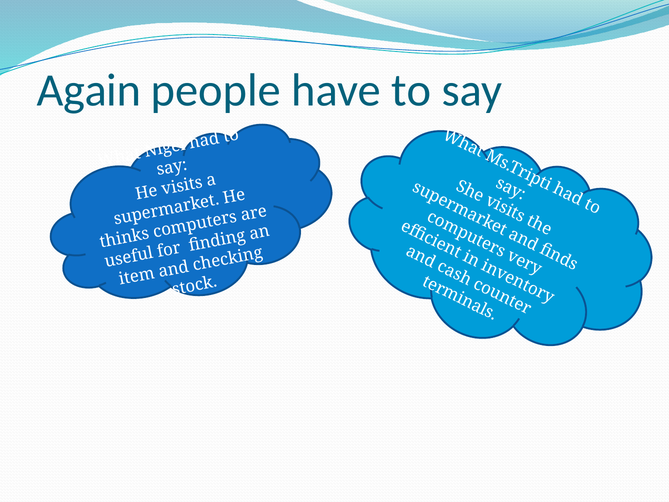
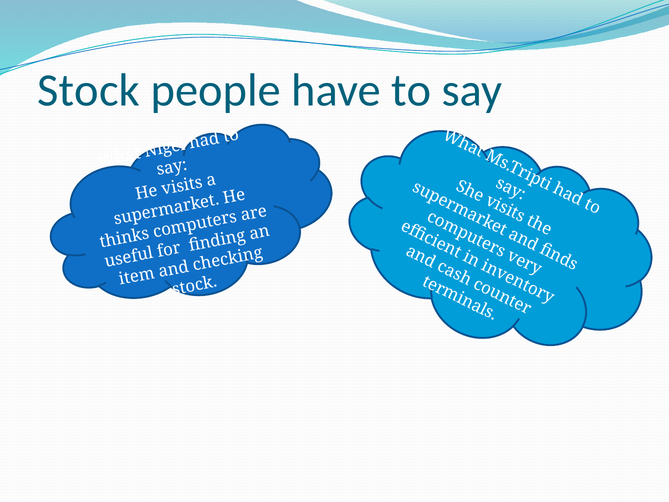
Again at (89, 90): Again -> Stock
